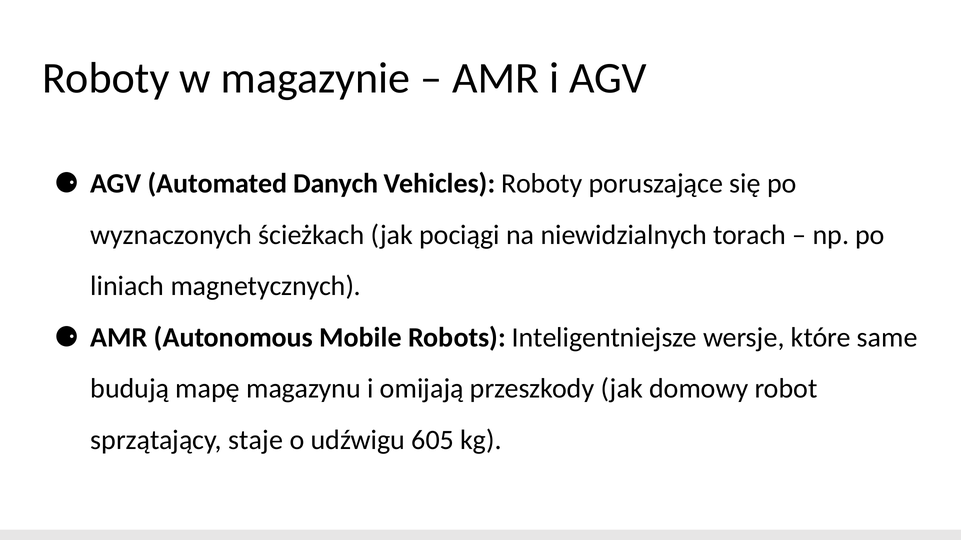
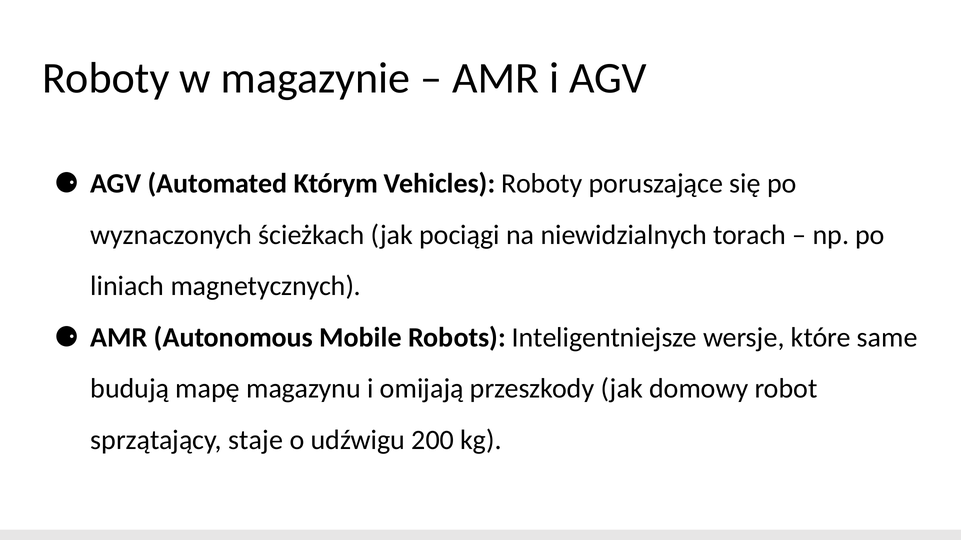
Danych: Danych -> Którym
605: 605 -> 200
